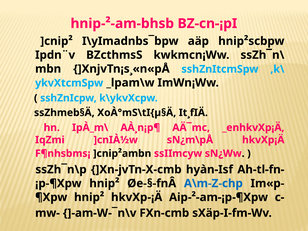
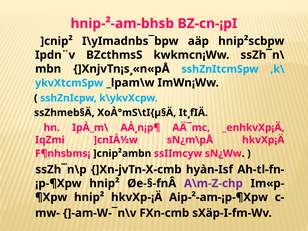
A\m-Z-chp colour: blue -> purple
